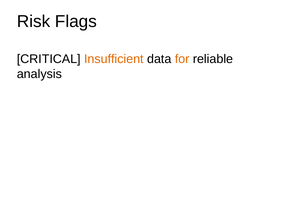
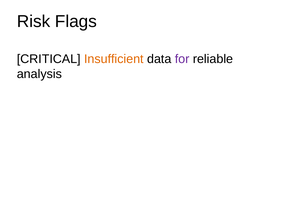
for colour: orange -> purple
